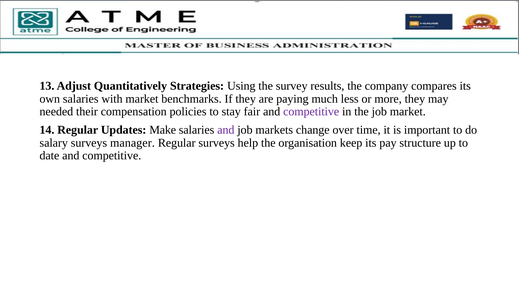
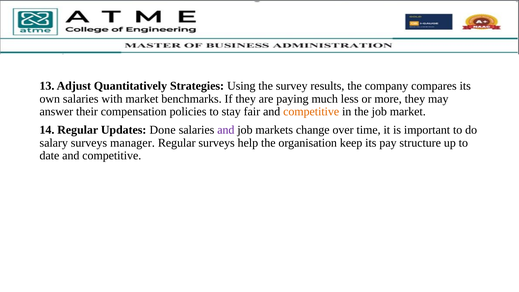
needed: needed -> answer
competitive at (311, 112) colour: purple -> orange
Make: Make -> Done
